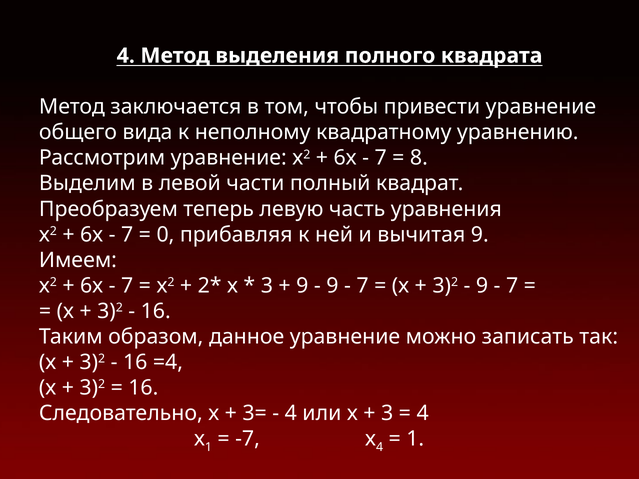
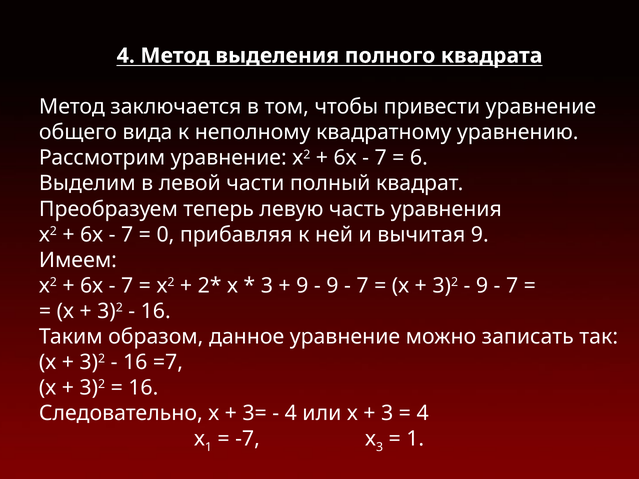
8: 8 -> 6
=4: =4 -> =7
х 4: 4 -> 3
